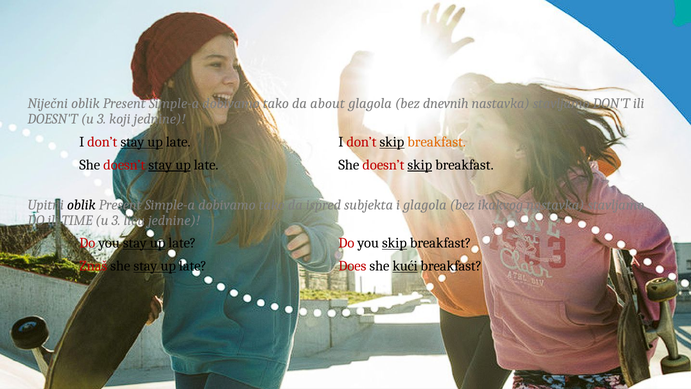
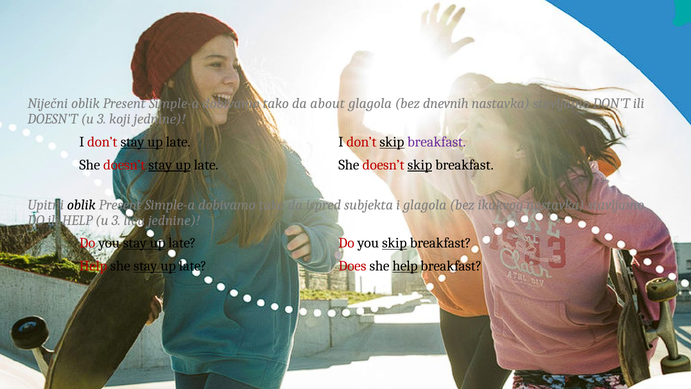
breakfast at (437, 142) colour: orange -> purple
ili TIME: TIME -> HELP
Znaš at (93, 266): Znaš -> Help
she kući: kući -> help
